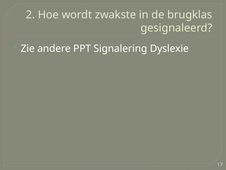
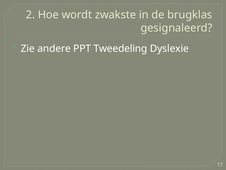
Signalering: Signalering -> Tweedeling
